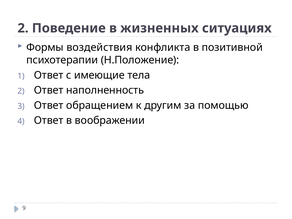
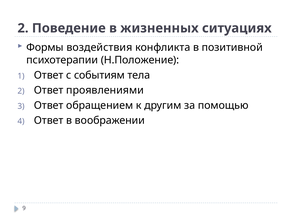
имеющие: имеющие -> событиям
наполненность: наполненность -> проявлениями
